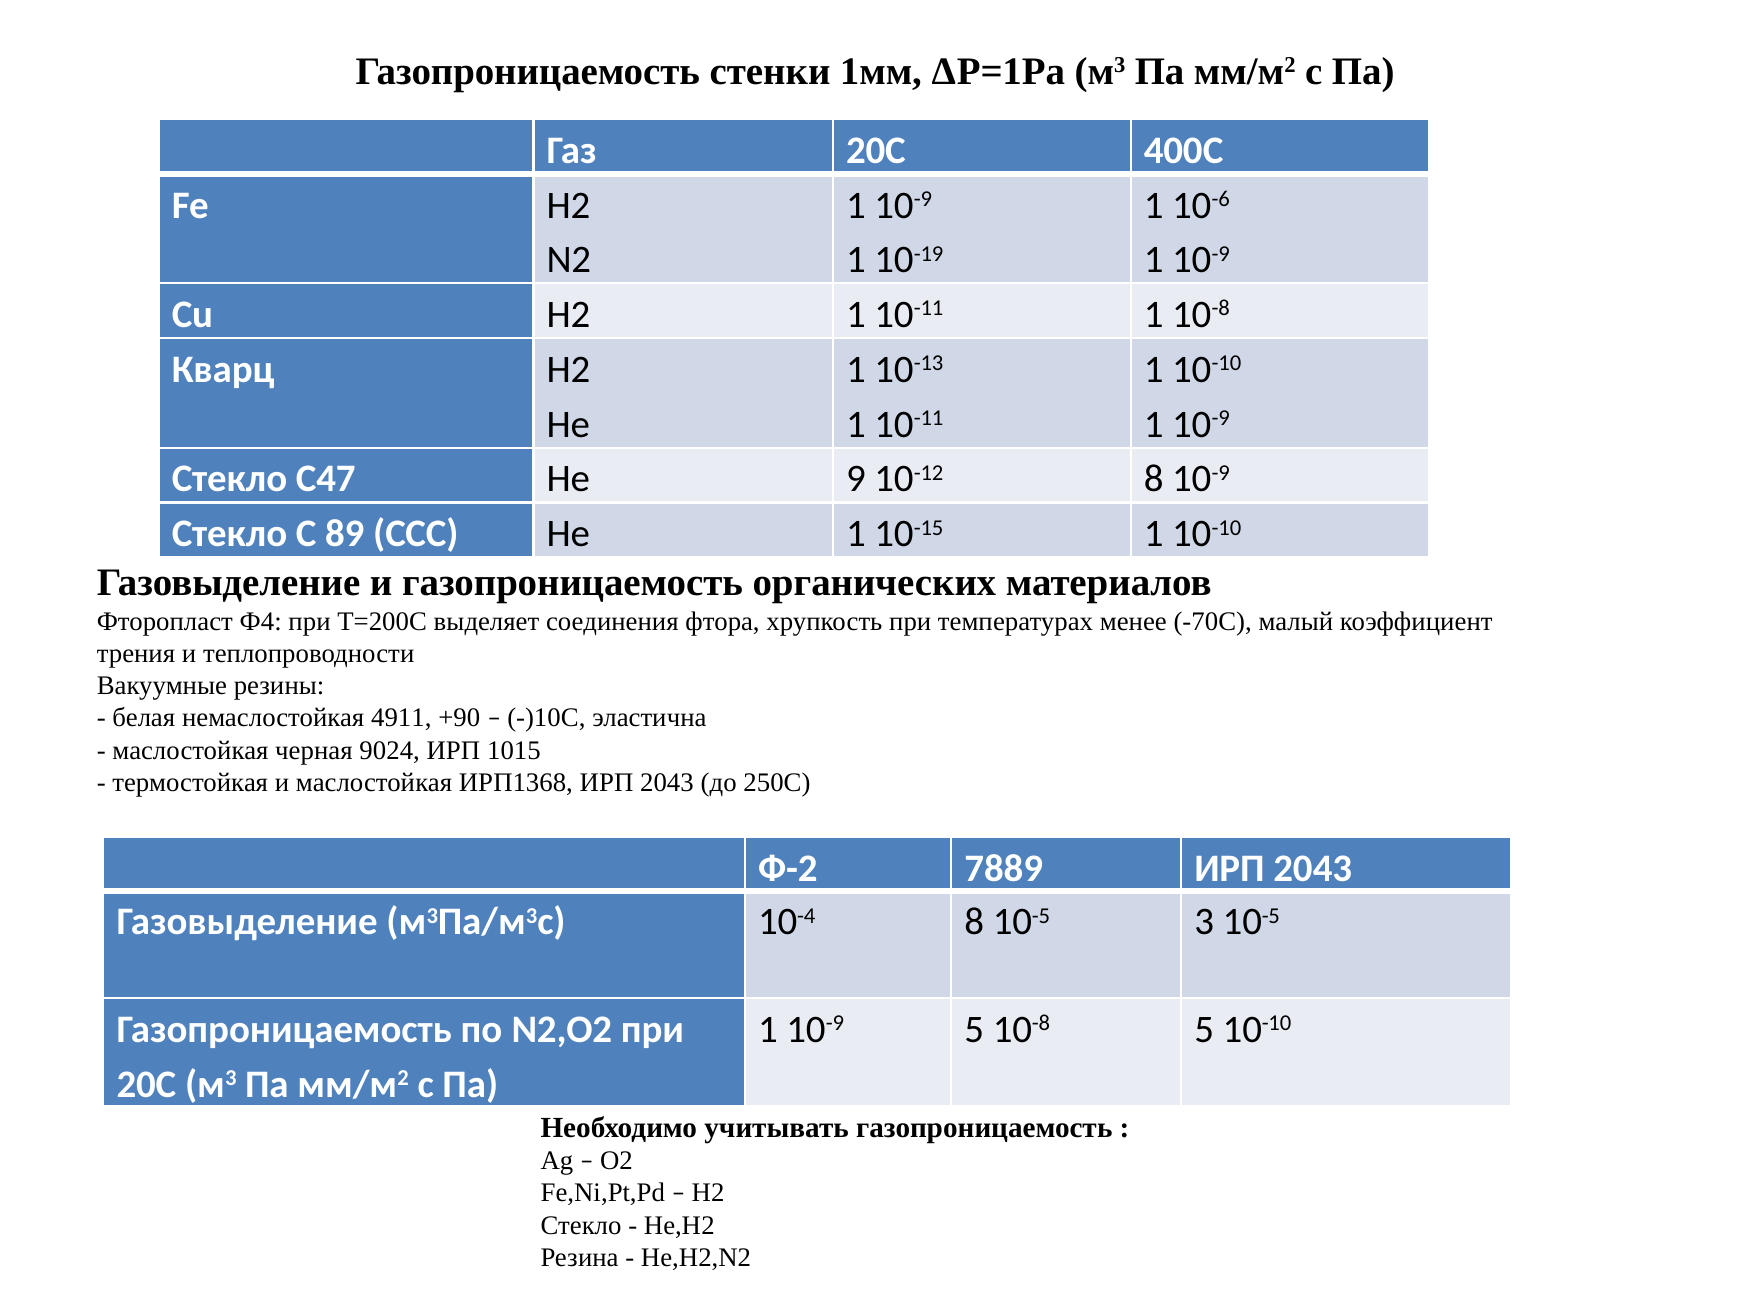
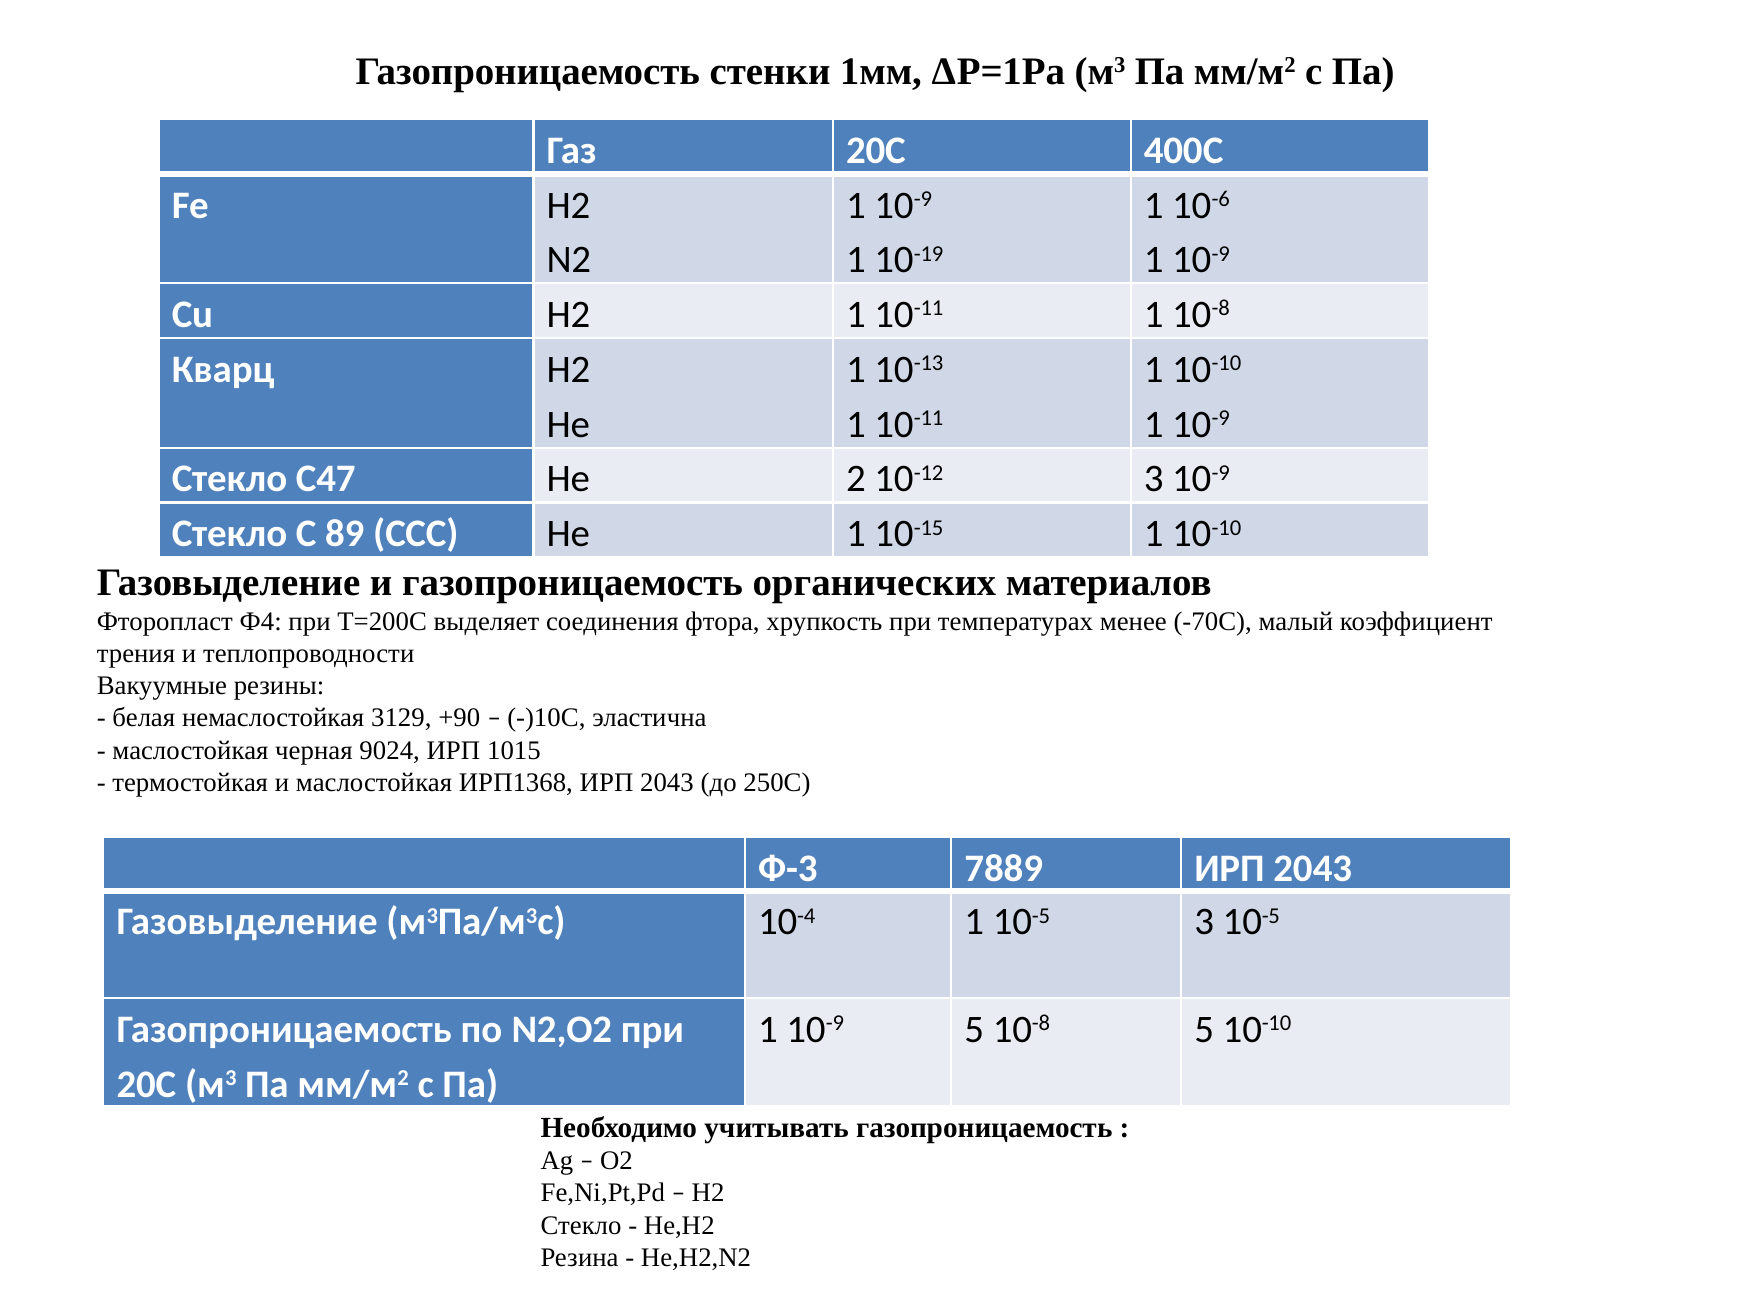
9: 9 -> 2
10-12 8: 8 -> 3
4911: 4911 -> 3129
Ф-2: Ф-2 -> Ф-3
10-4 8: 8 -> 1
